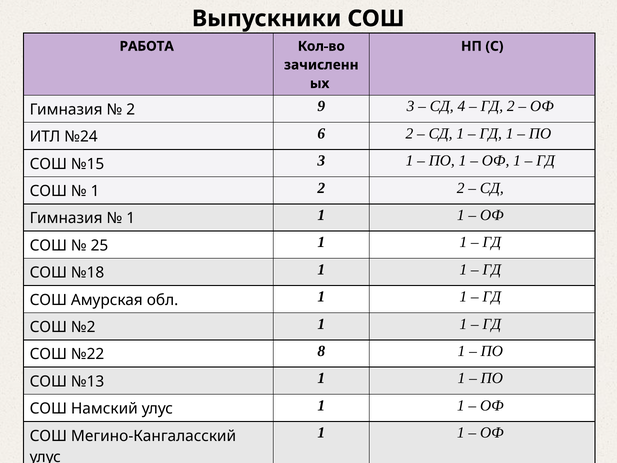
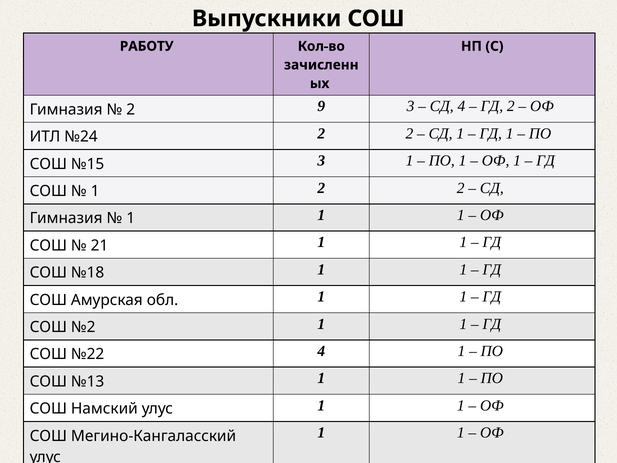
РАБОТА: РАБОТА -> РАБОТУ
№24 6: 6 -> 2
25: 25 -> 21
№22 8: 8 -> 4
